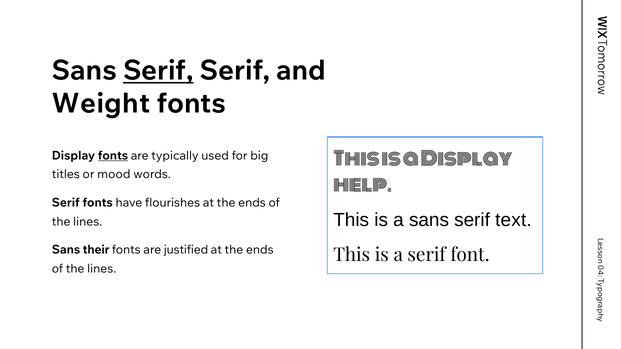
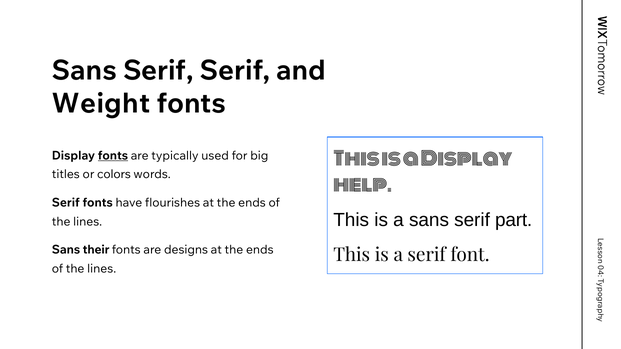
Serif at (158, 71) underline: present -> none
mood: mood -> colors
text: text -> part
justified: justified -> designs
